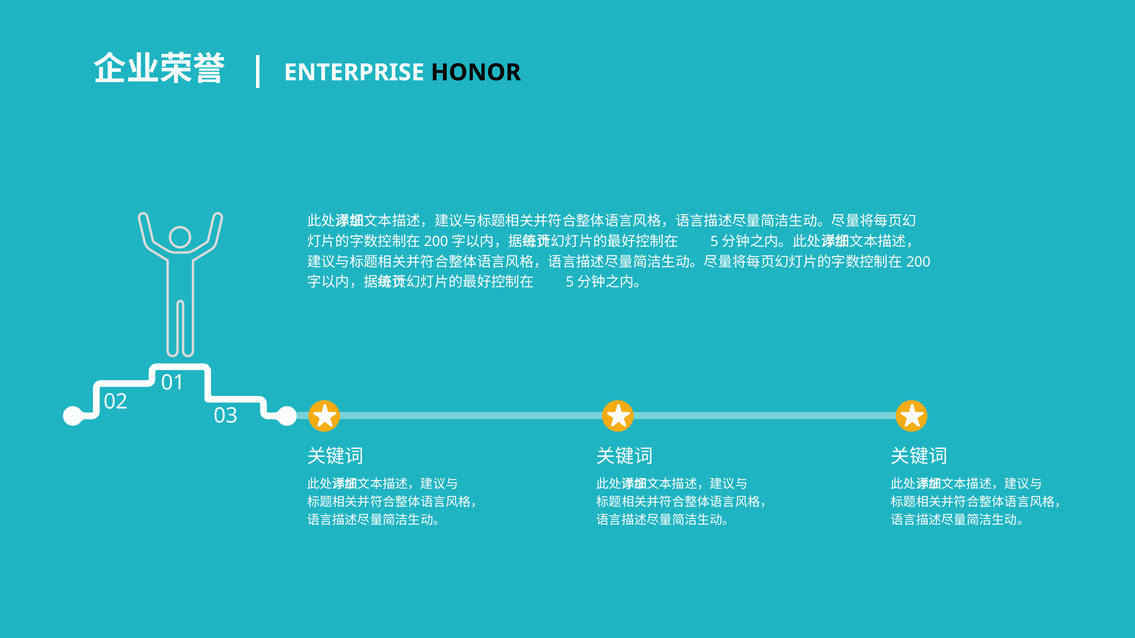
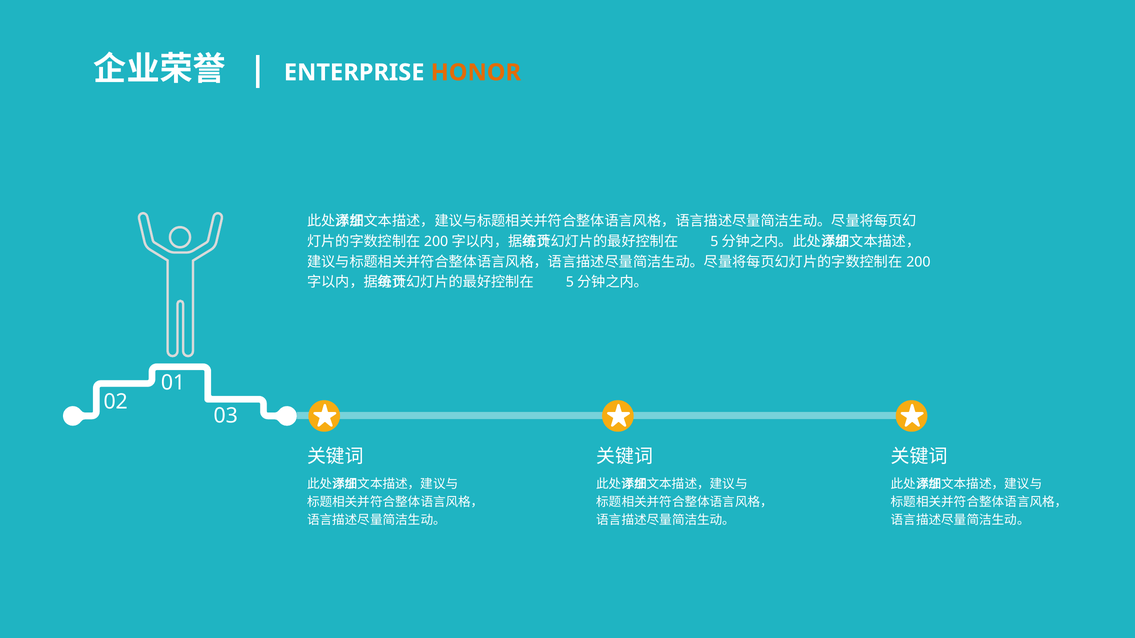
HONOR colour: black -> orange
